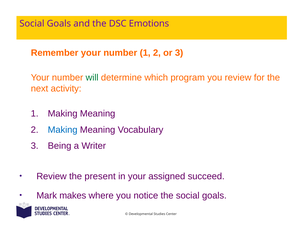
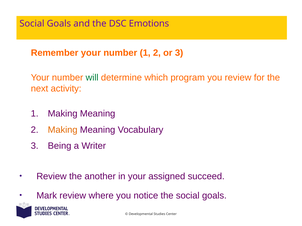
Making at (63, 130) colour: blue -> orange
present: present -> another
Mark makes: makes -> review
